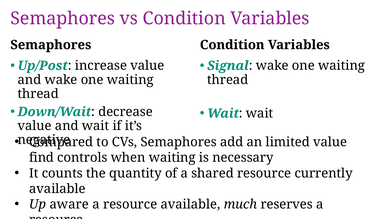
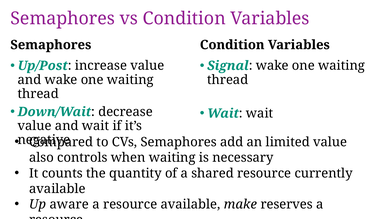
find: find -> also
much: much -> make
